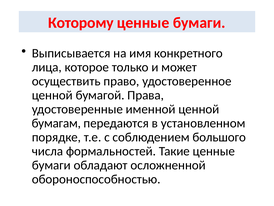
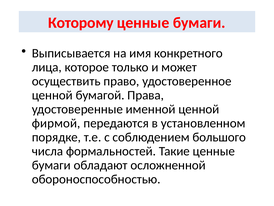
бумагам: бумагам -> фирмой
